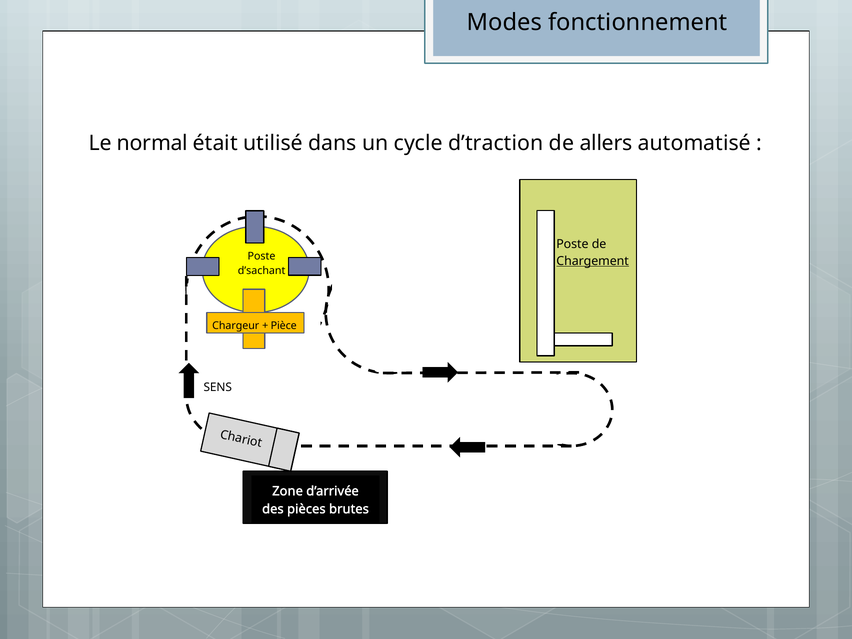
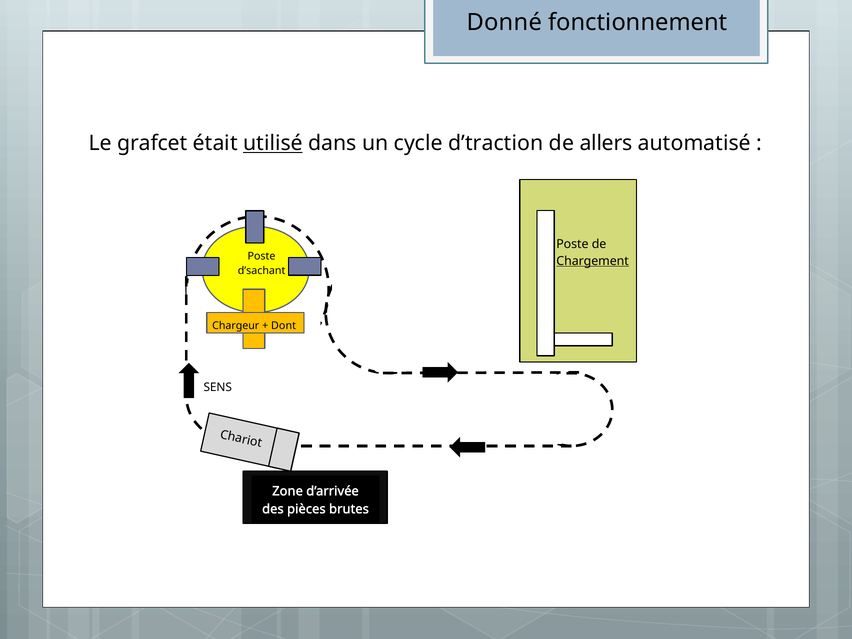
Modes: Modes -> Donné
normal: normal -> grafcet
utilisé underline: none -> present
Pièce: Pièce -> Dont
